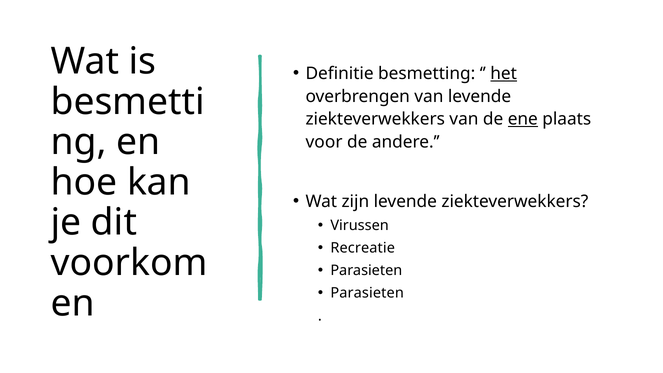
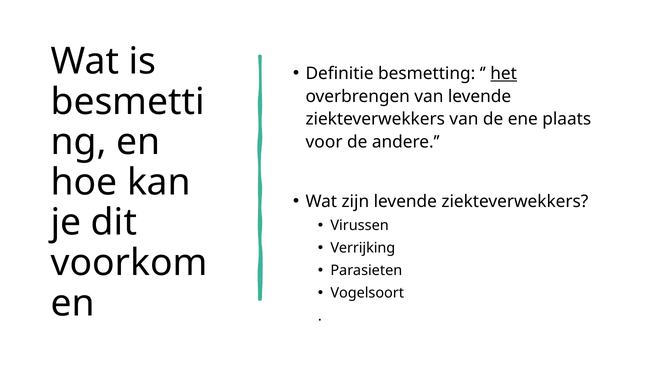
ene underline: present -> none
Recreatie: Recreatie -> Verrijking
Parasieten at (367, 293): Parasieten -> Vogelsoort
